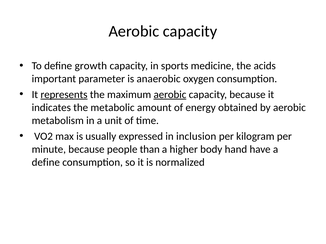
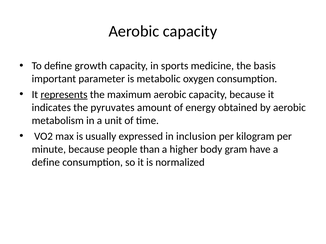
acids: acids -> basis
anaerobic: anaerobic -> metabolic
aerobic at (170, 95) underline: present -> none
metabolic: metabolic -> pyruvates
hand: hand -> gram
